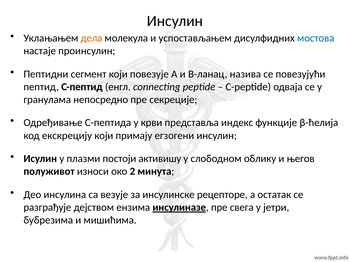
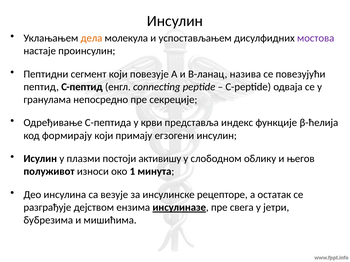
мостова colour: blue -> purple
екскрецију: екскрецију -> формирају
2: 2 -> 1
